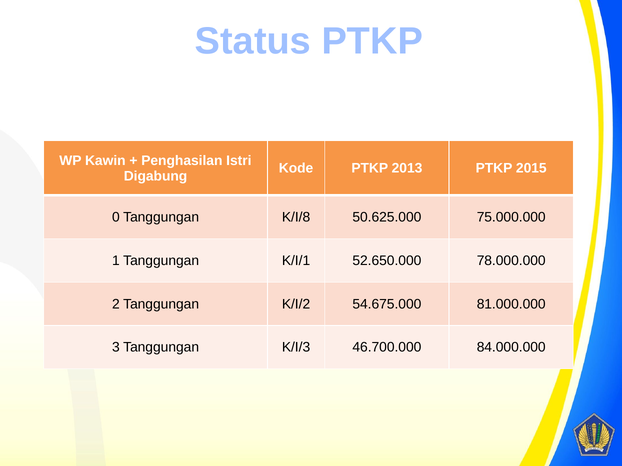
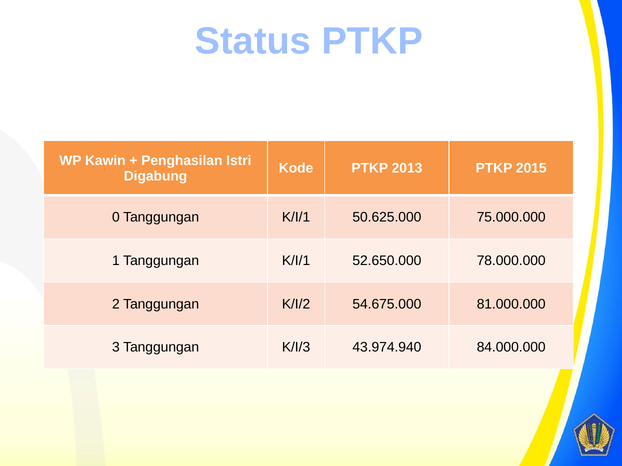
0 Tanggungan K/I/8: K/I/8 -> K/I/1
46.700.000: 46.700.000 -> 43.974.940
